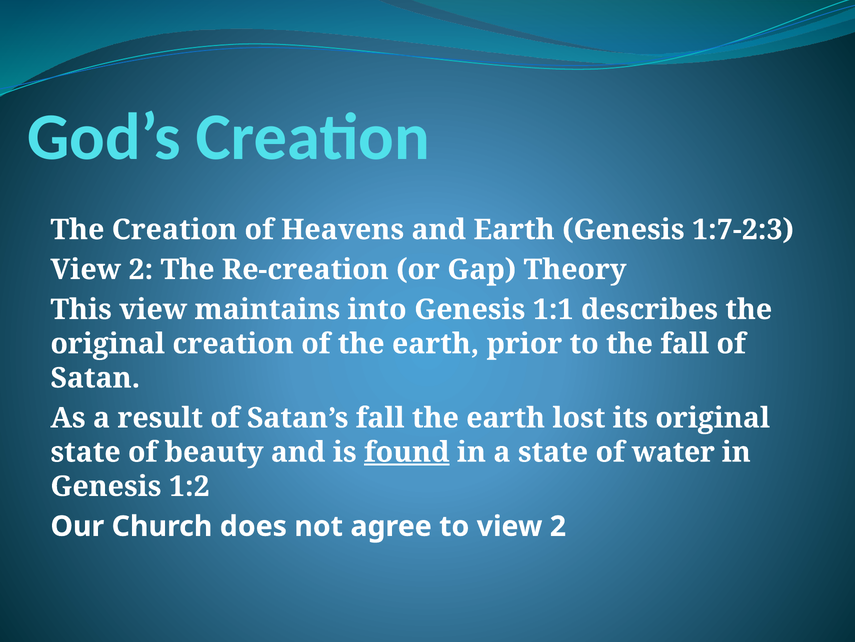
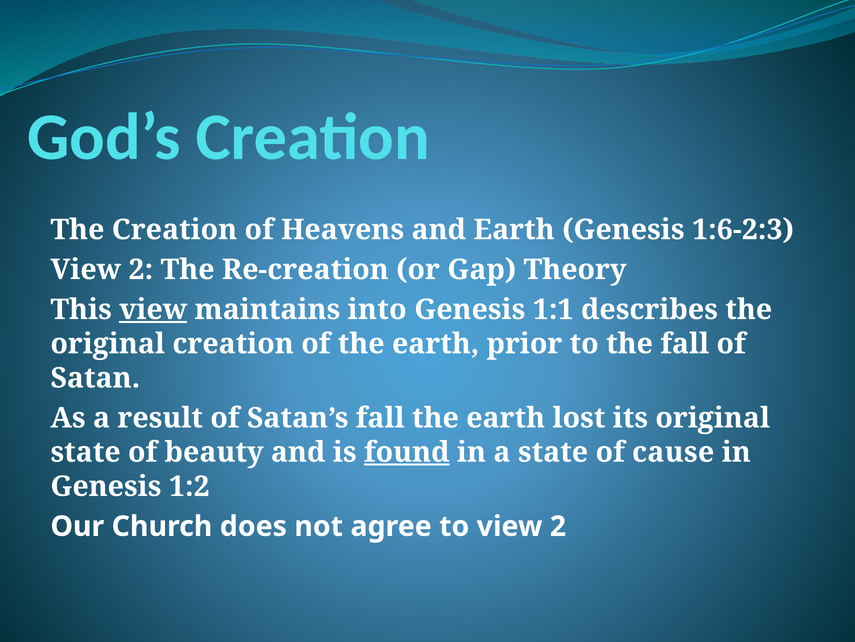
1:7-2:3: 1:7-2:3 -> 1:6-2:3
view at (153, 309) underline: none -> present
water: water -> cause
